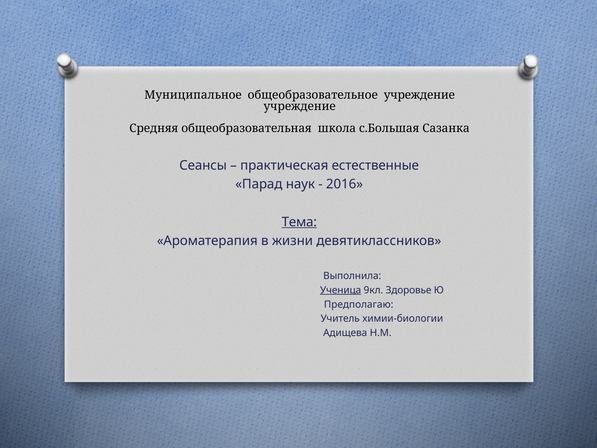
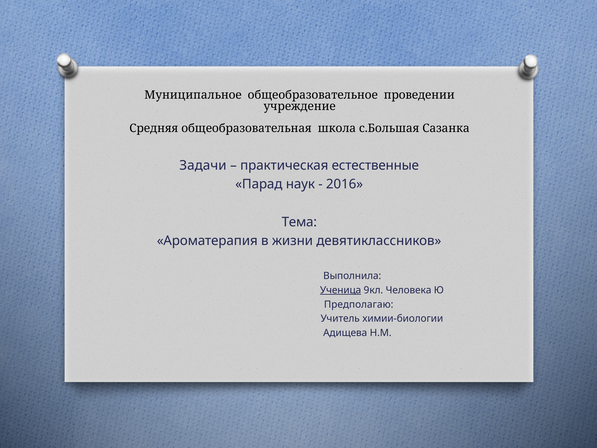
общеобразовательное учреждение: учреждение -> проведении
Сеансы: Сеансы -> Задачи
Тема underline: present -> none
Здоровье: Здоровье -> Человека
